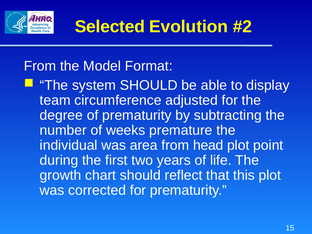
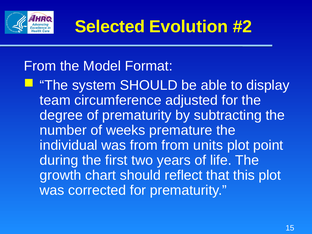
was area: area -> from
head: head -> units
